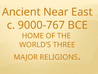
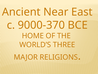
9000-767: 9000-767 -> 9000-370
